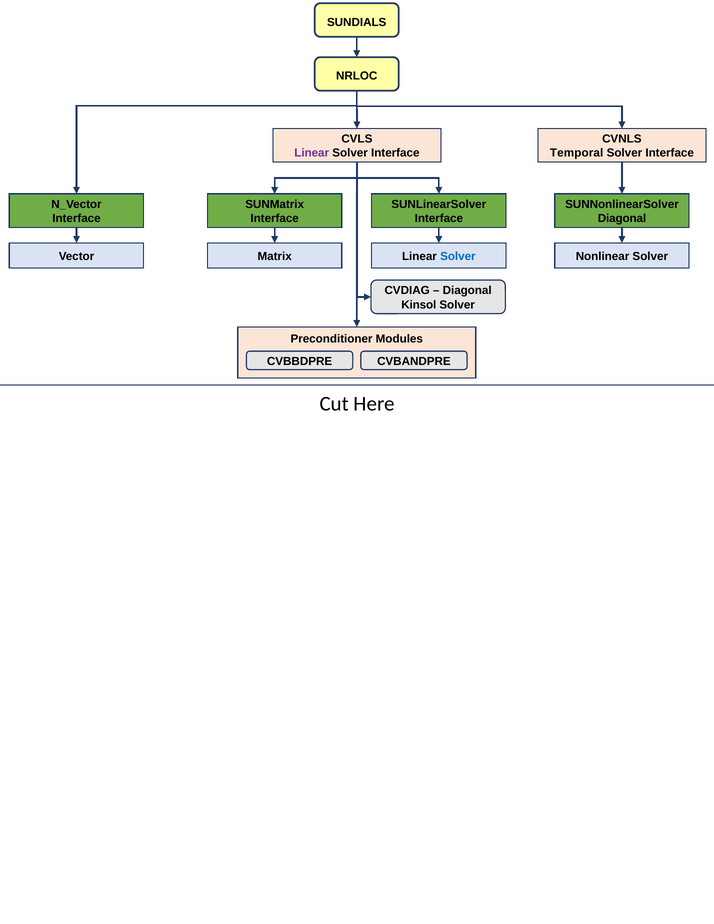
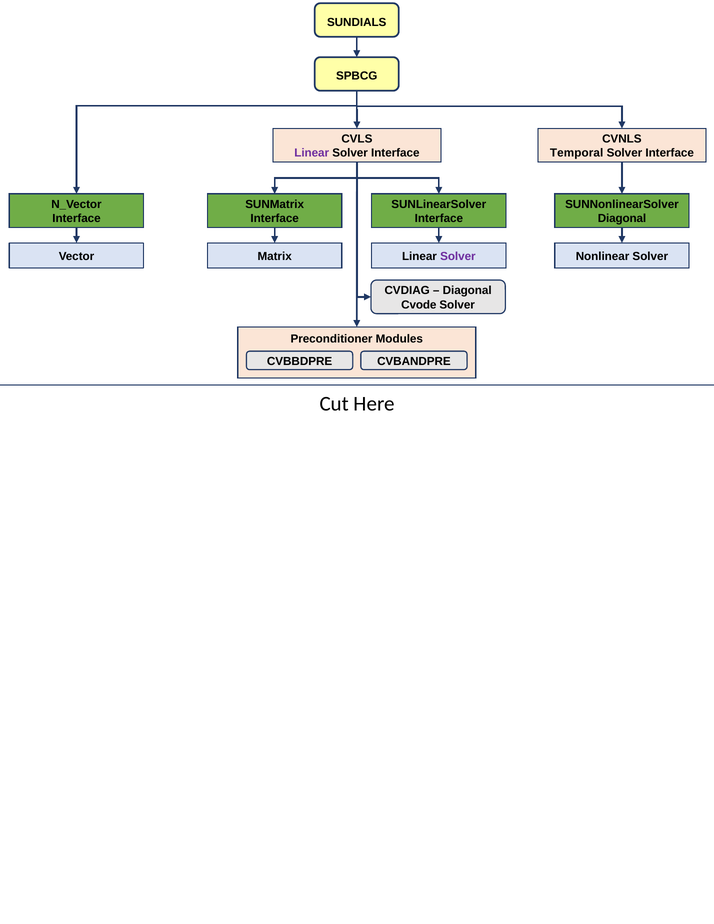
NRLOC: NRLOC -> SPBCG
Solver at (458, 256) colour: blue -> purple
Kinsol: Kinsol -> Cvode
